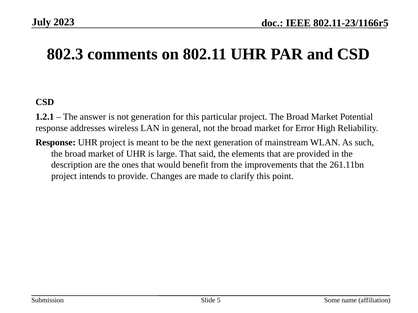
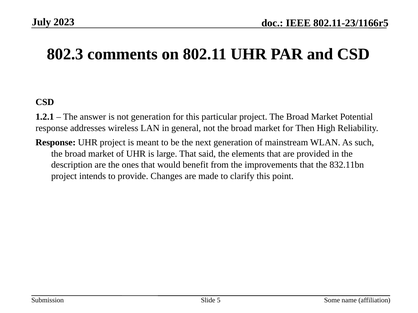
Error: Error -> Then
261.11bn: 261.11bn -> 832.11bn
